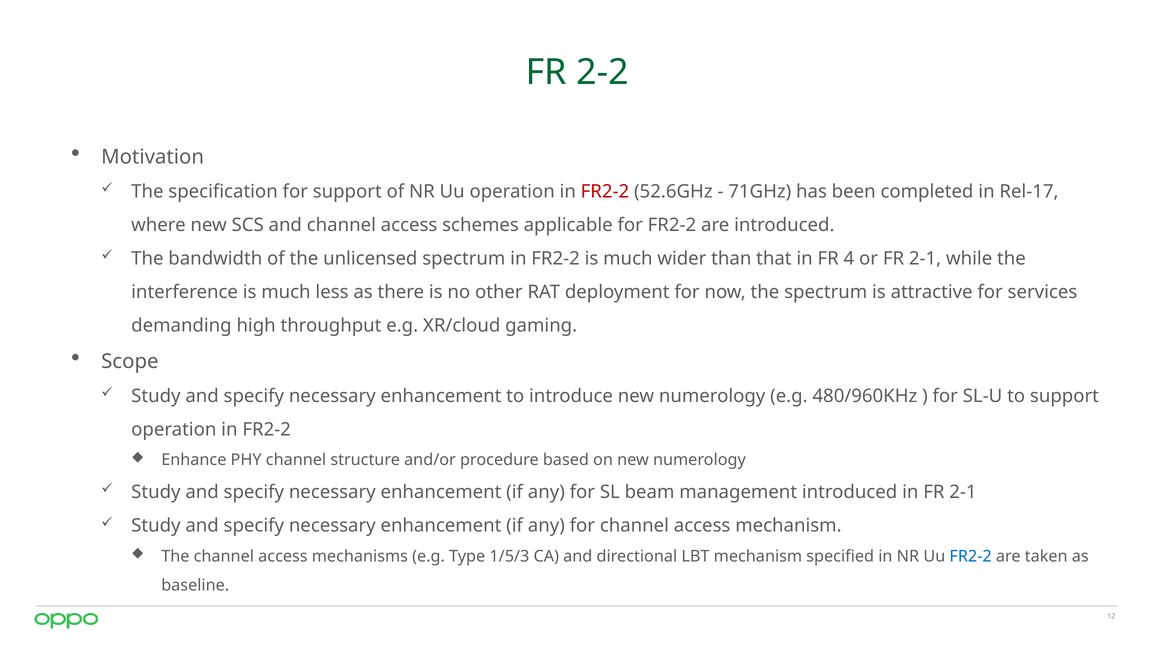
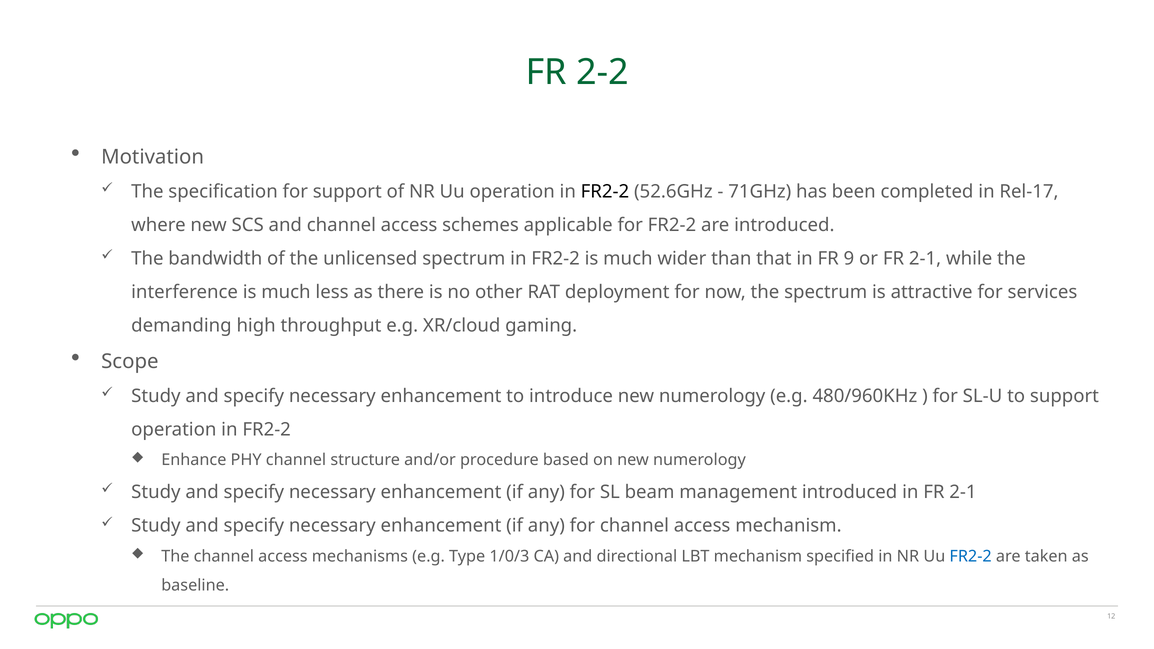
FR2-2 at (605, 192) colour: red -> black
4: 4 -> 9
1/5/3: 1/5/3 -> 1/0/3
